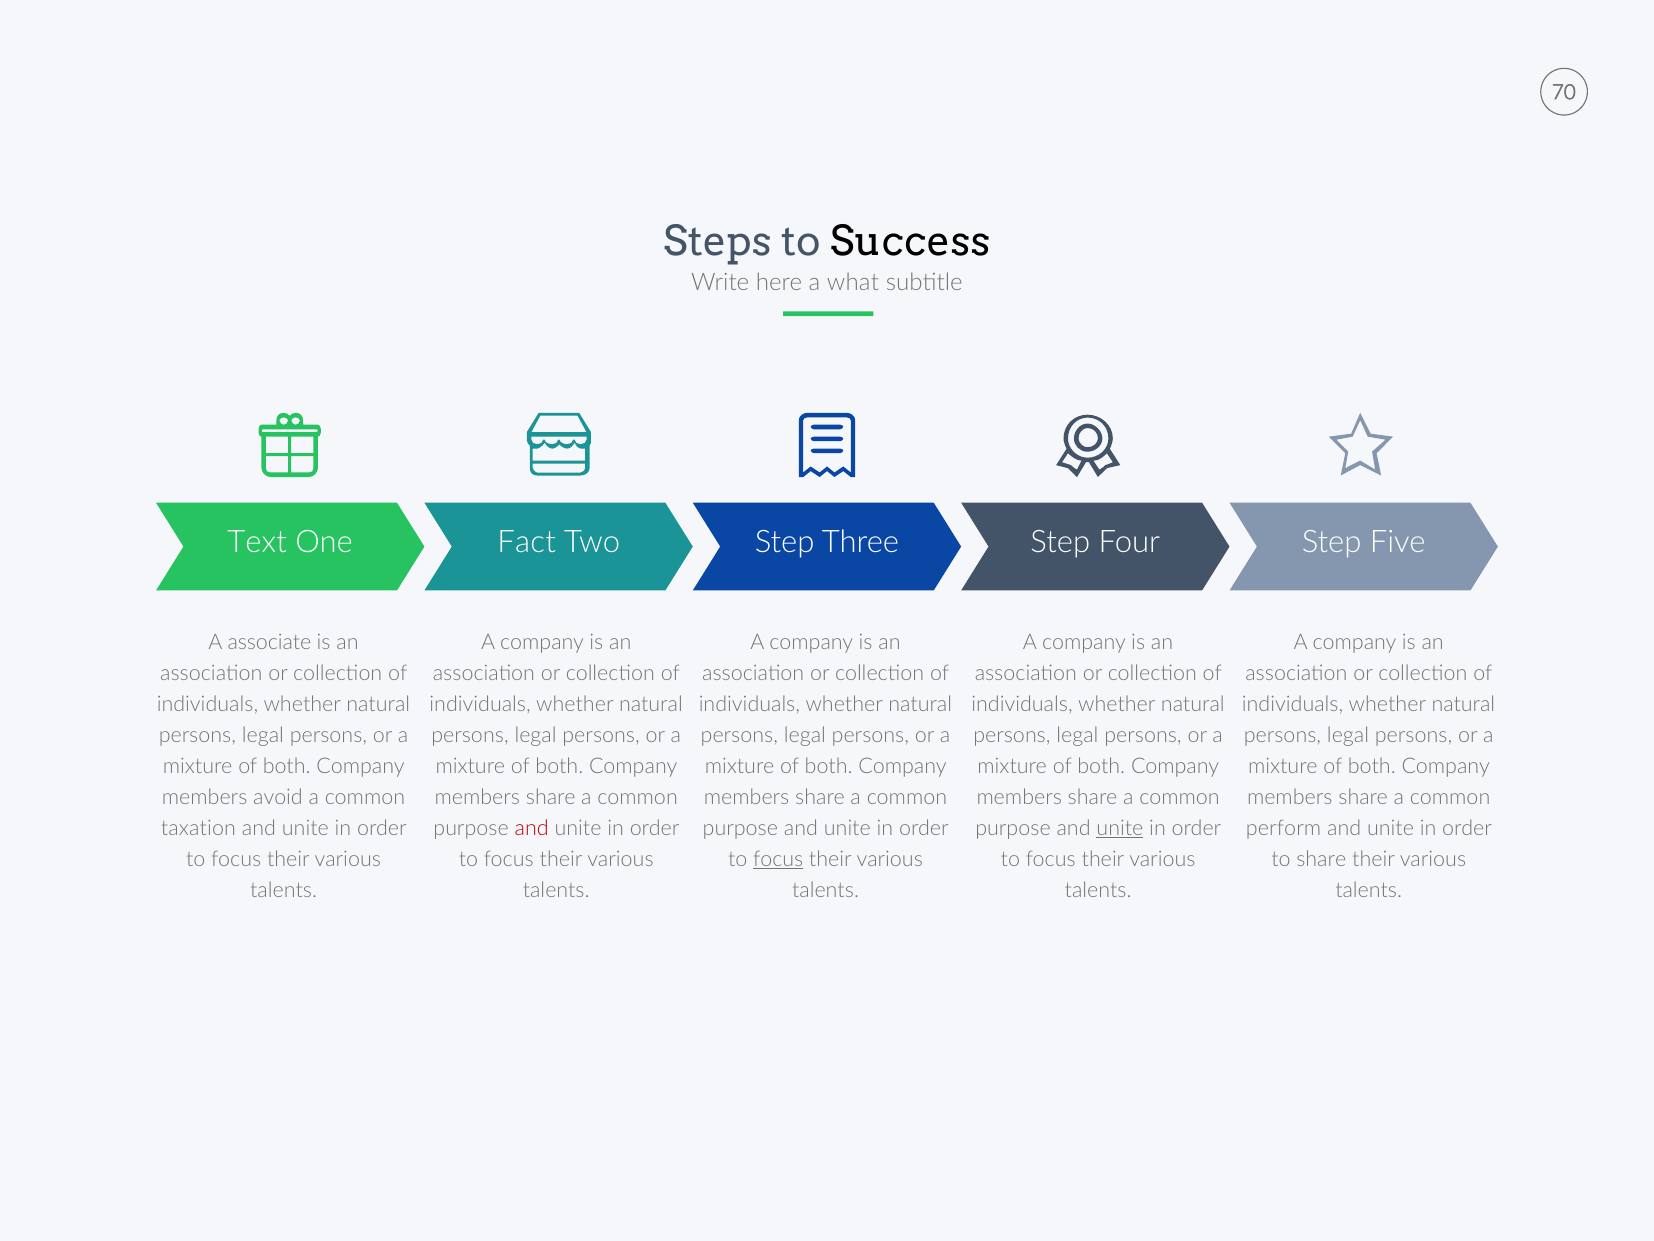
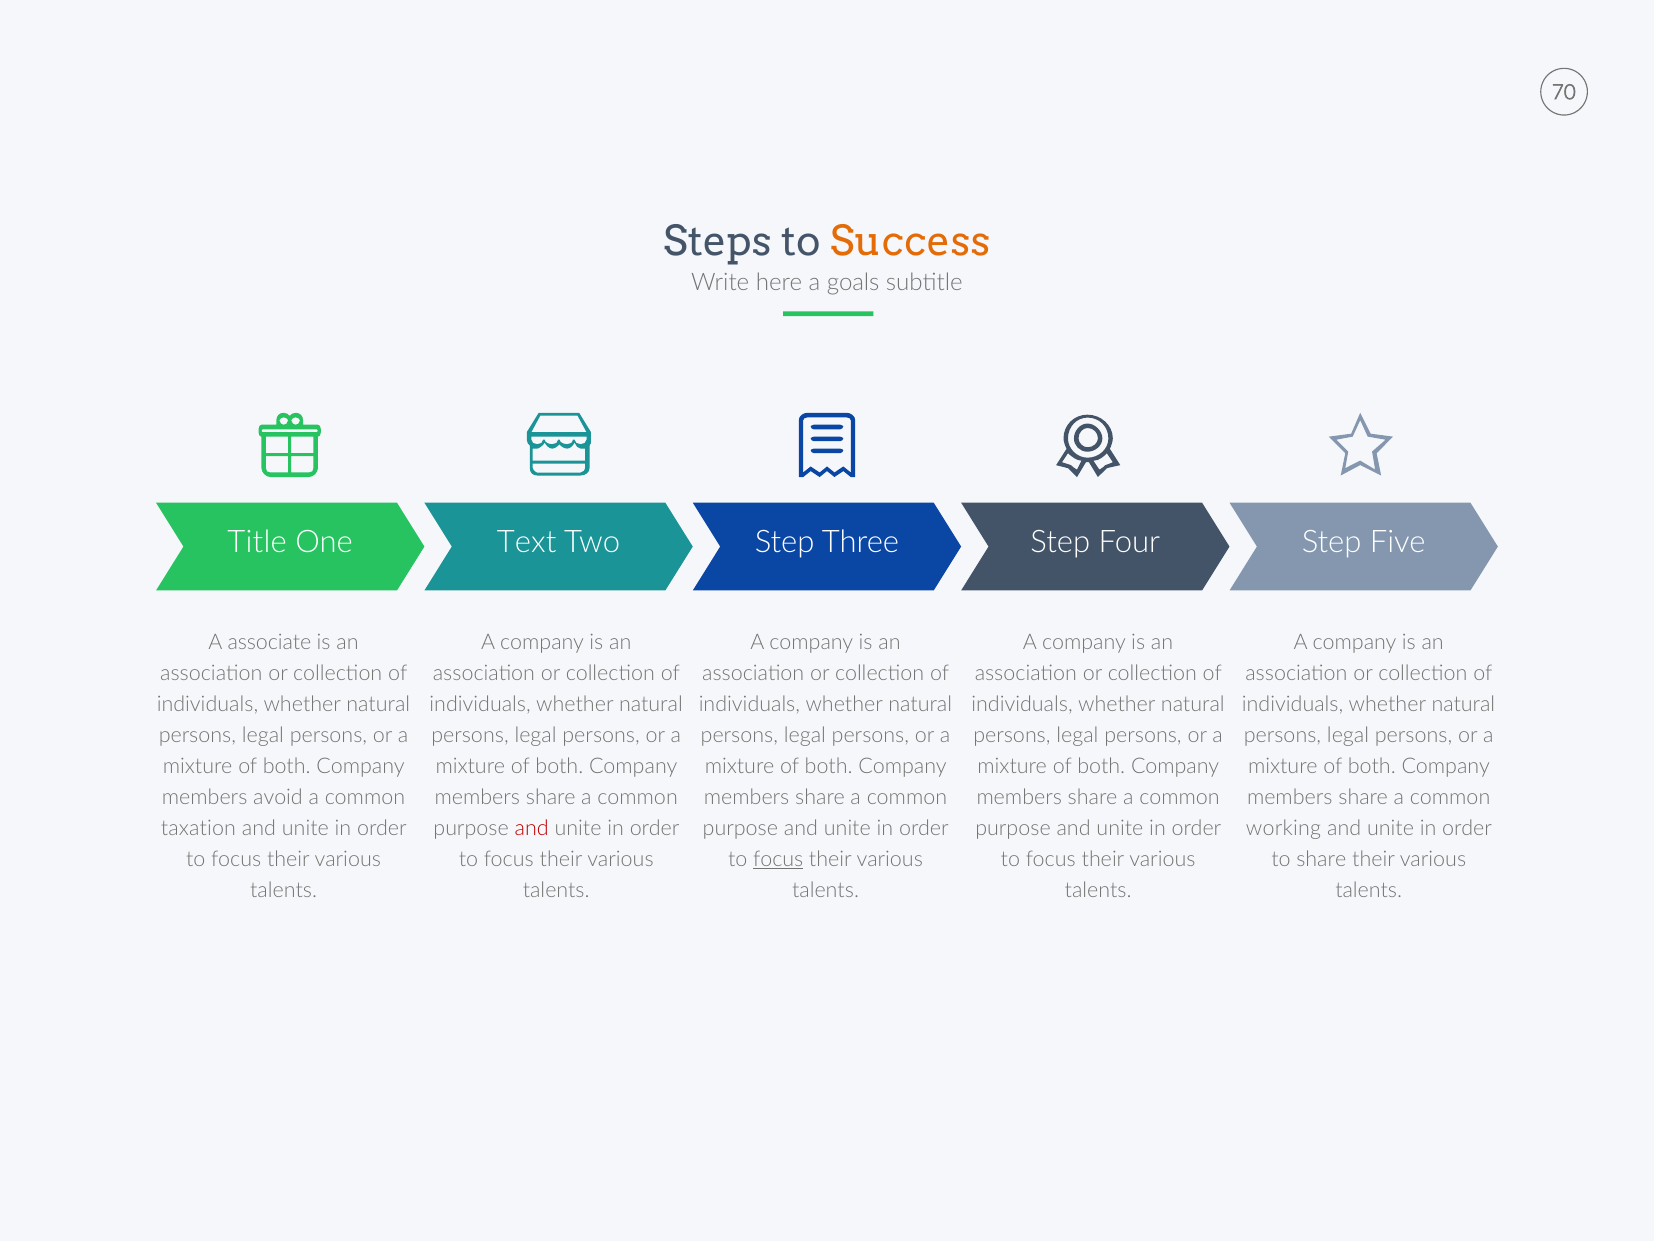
Success colour: black -> orange
what: what -> goals
Text: Text -> Title
Fact: Fact -> Text
unite at (1120, 828) underline: present -> none
perform: perform -> working
